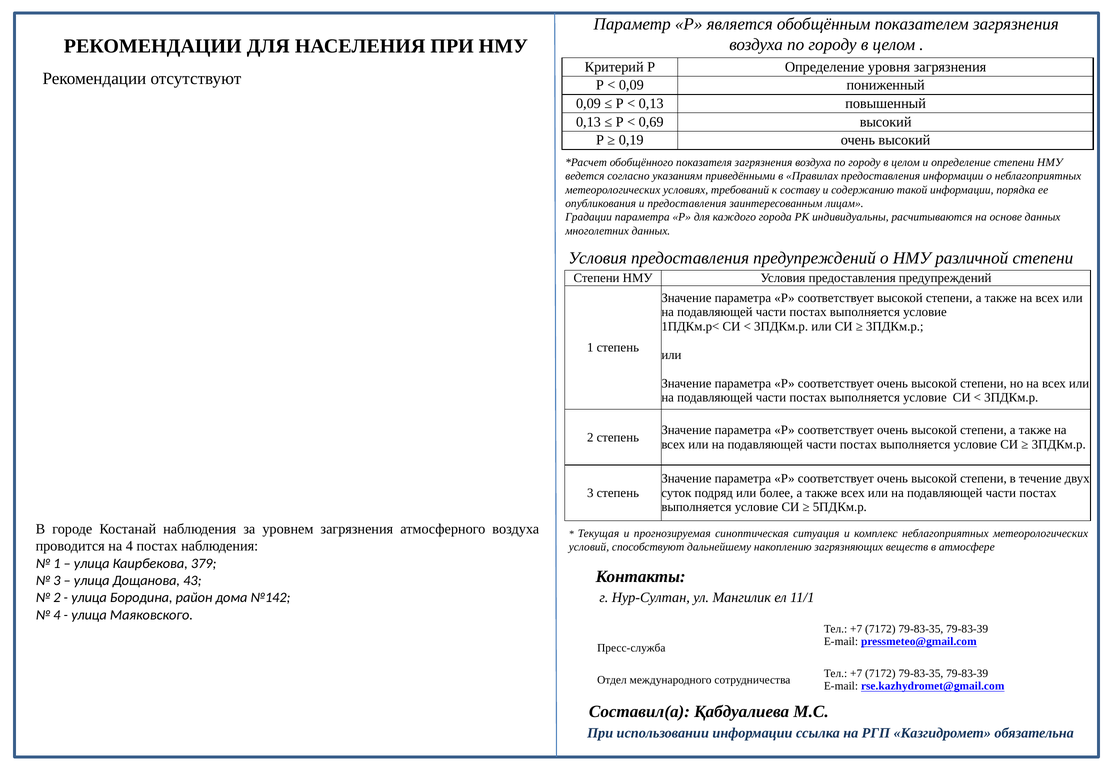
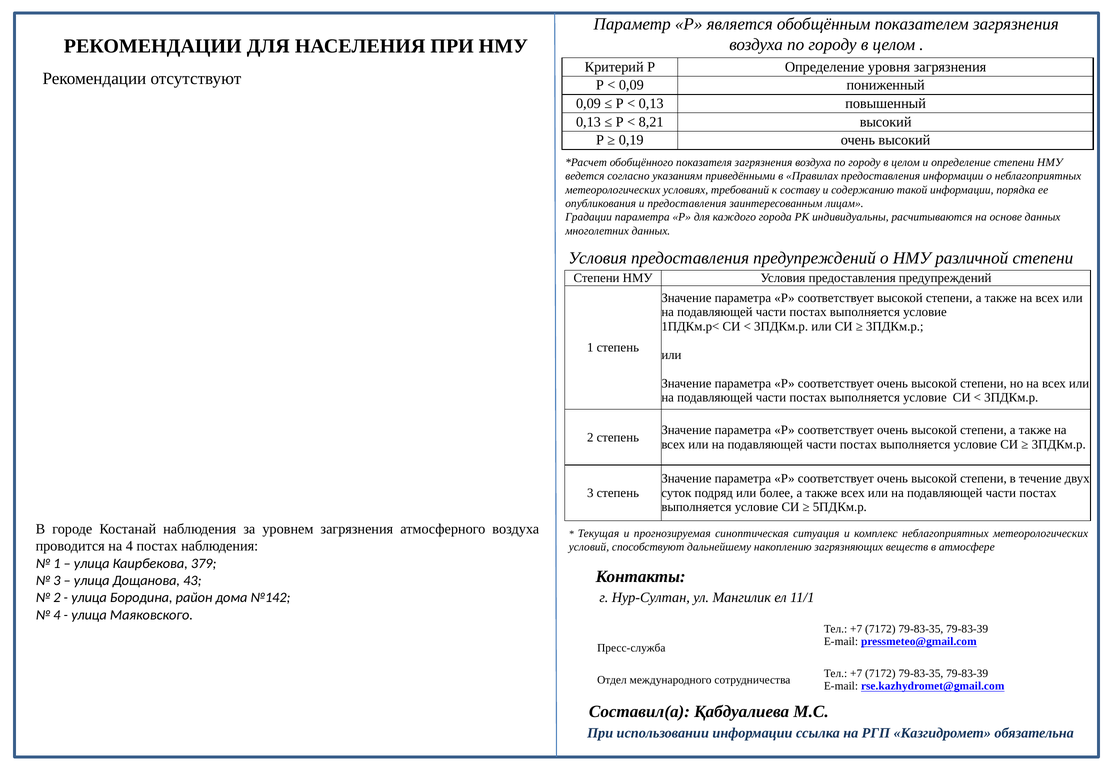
0,69: 0,69 -> 8,21
